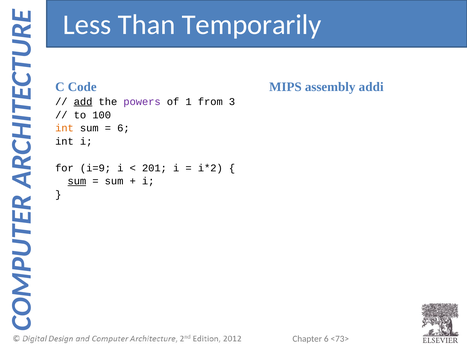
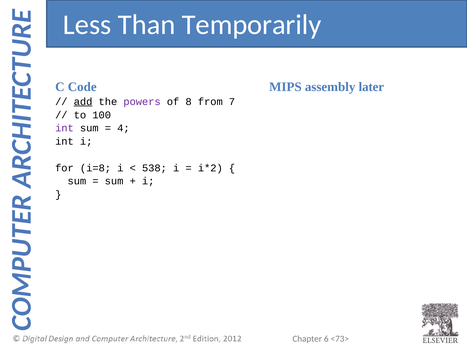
addi: addi -> later
1: 1 -> 8
3: 3 -> 7
int at (64, 128) colour: orange -> purple
6 at (123, 128): 6 -> 4
i=9: i=9 -> i=8
201: 201 -> 538
sum at (77, 181) underline: present -> none
